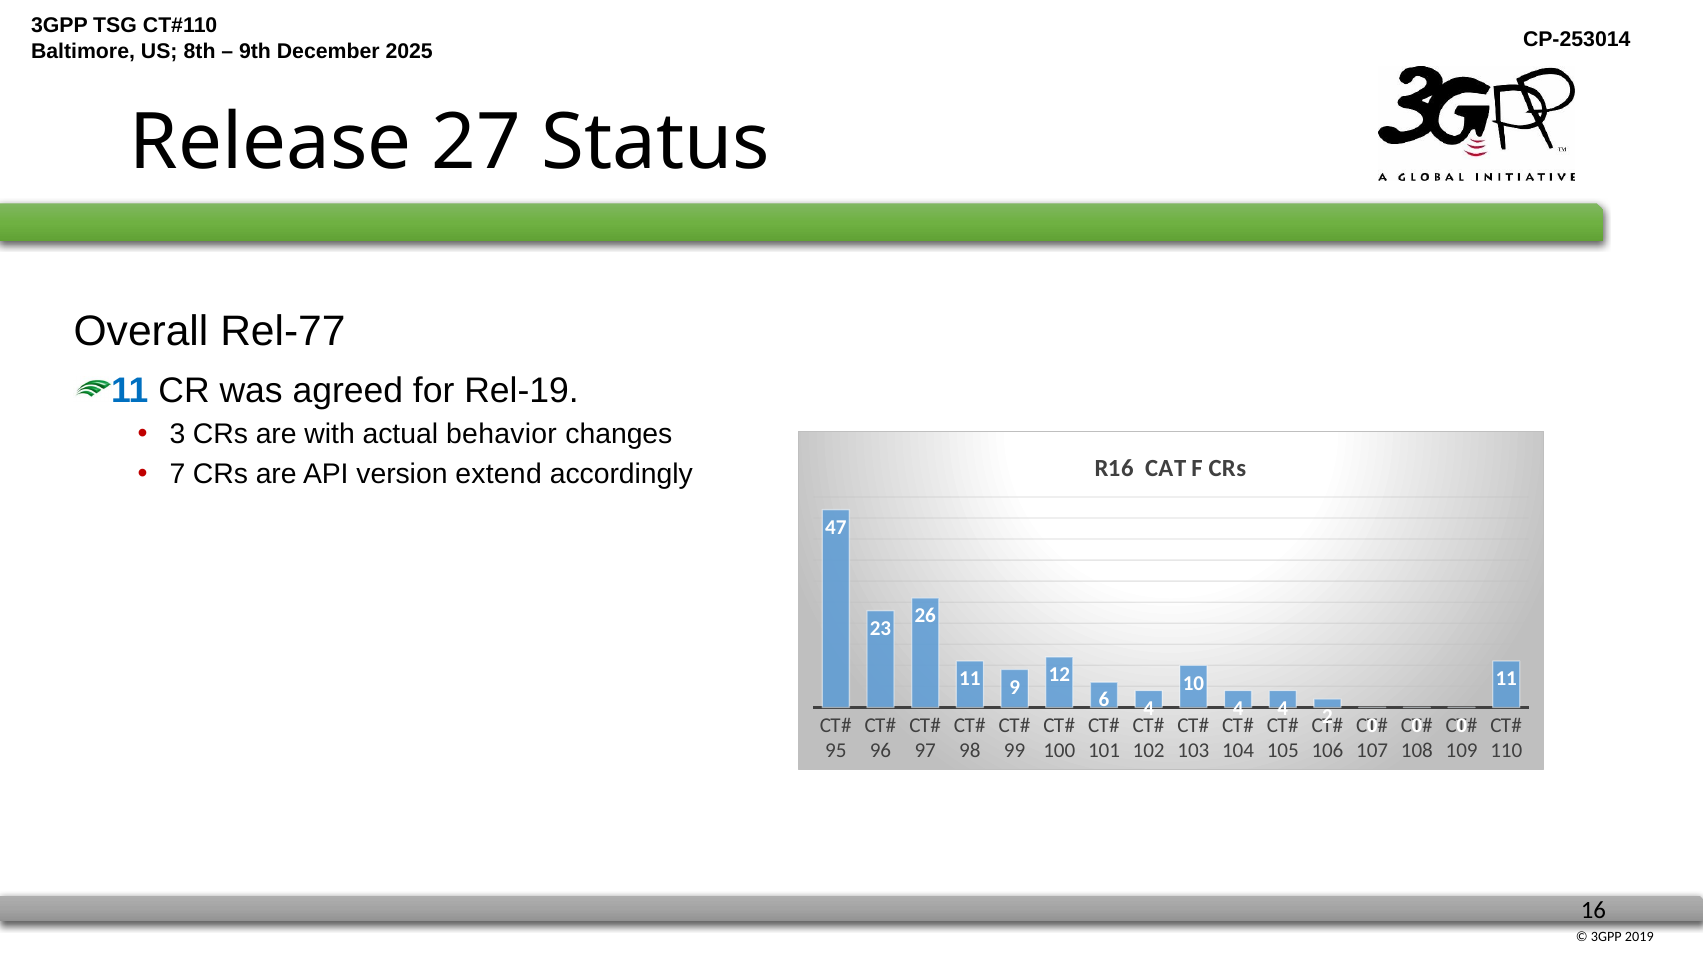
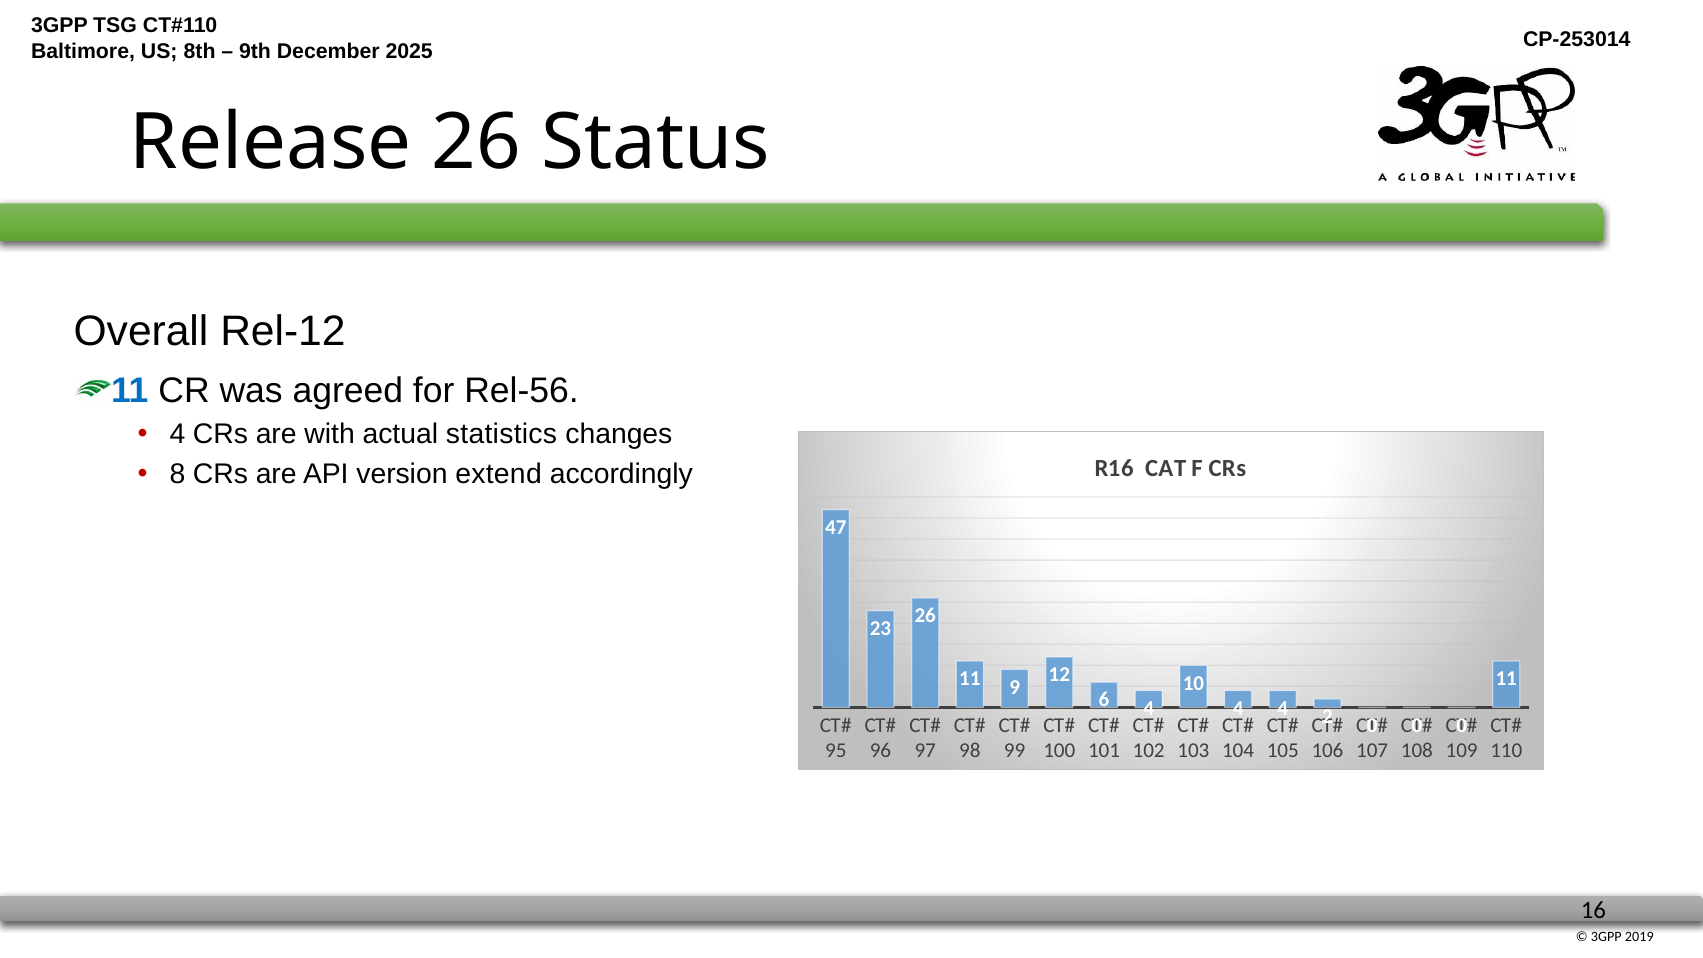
Release 27: 27 -> 26
Rel-77: Rel-77 -> Rel-12
Rel-19: Rel-19 -> Rel-56
3 at (177, 435): 3 -> 4
behavior: behavior -> statistics
7: 7 -> 8
